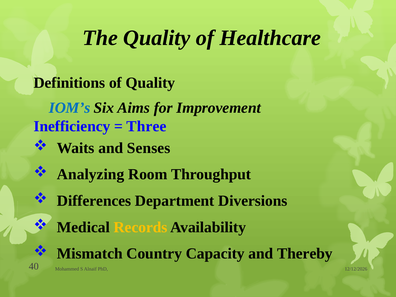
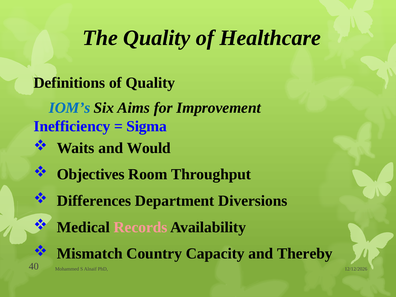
Three: Three -> Sigma
Senses: Senses -> Would
Analyzing: Analyzing -> Objectives
Records colour: yellow -> pink
